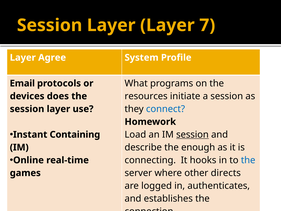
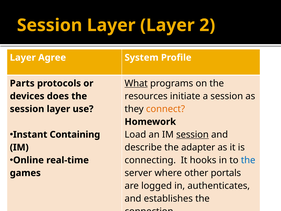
7: 7 -> 2
What underline: none -> present
Email: Email -> Parts
connect colour: blue -> orange
enough: enough -> adapter
directs: directs -> portals
